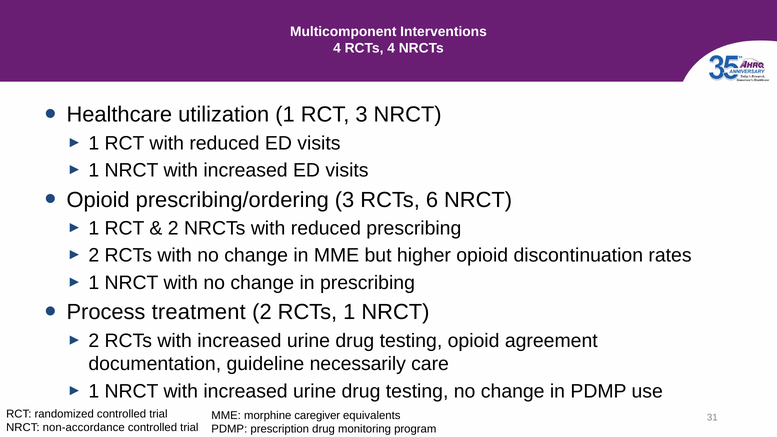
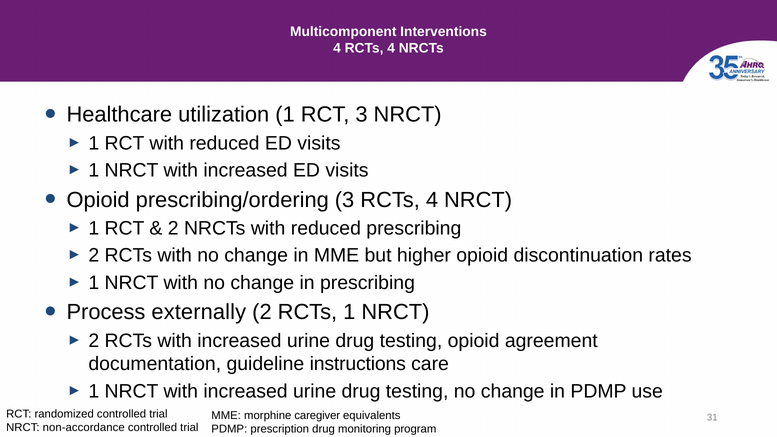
3 RCTs 6: 6 -> 4
treatment: treatment -> externally
necessarily: necessarily -> instructions
